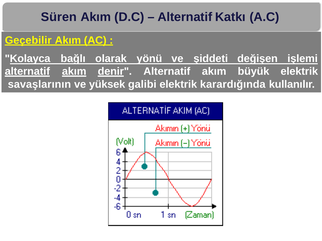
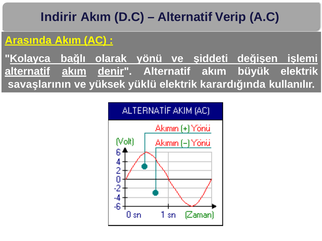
Süren: Süren -> Indirir
Katkı: Katkı -> Verip
Geçebilir: Geçebilir -> Arasında
galibi: galibi -> yüklü
